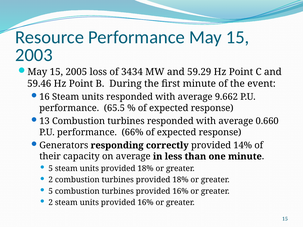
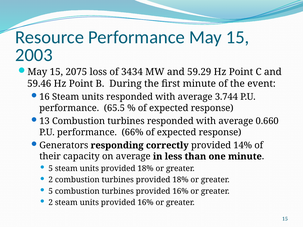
2005: 2005 -> 2075
9.662: 9.662 -> 3.744
